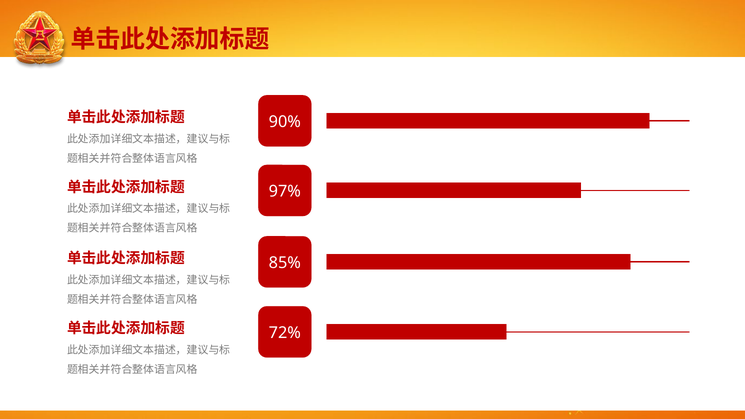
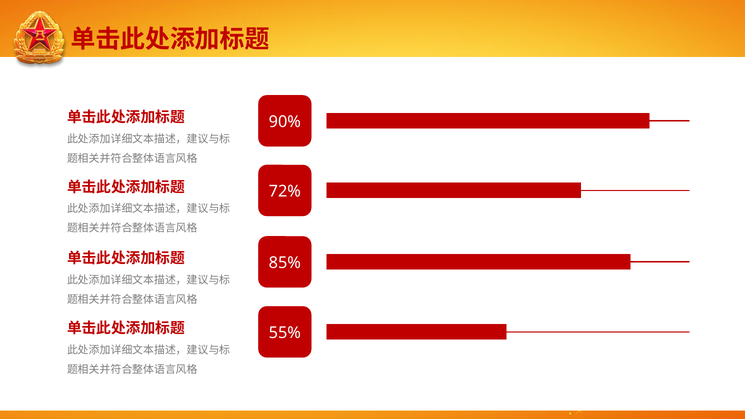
97%: 97% -> 72%
72%: 72% -> 55%
